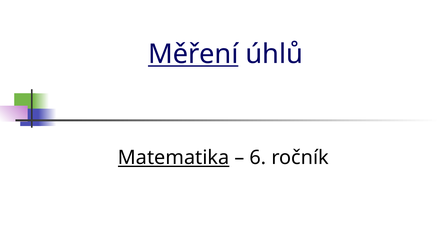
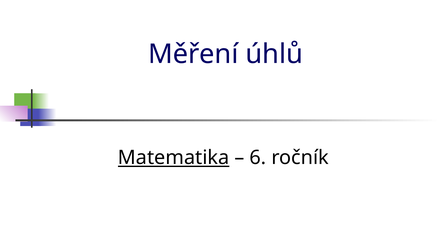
Měření underline: present -> none
